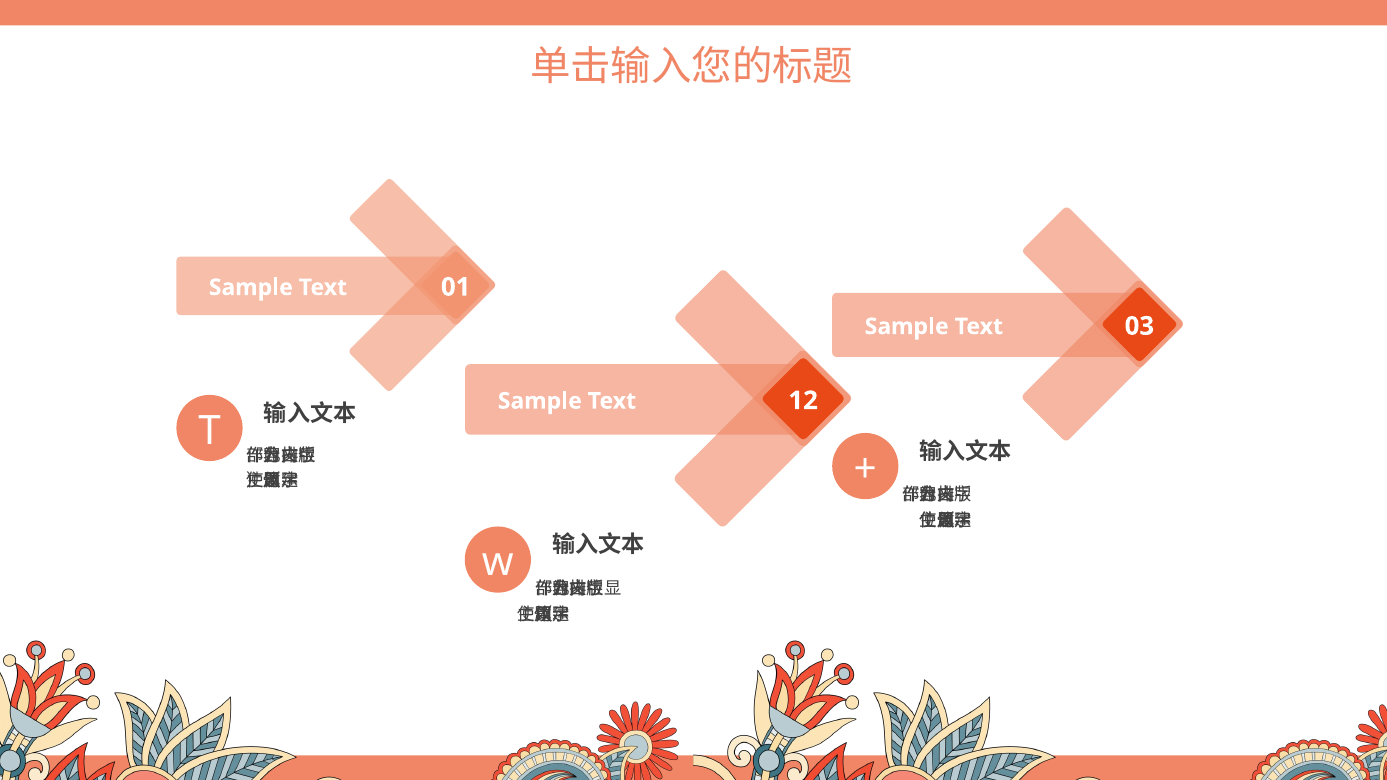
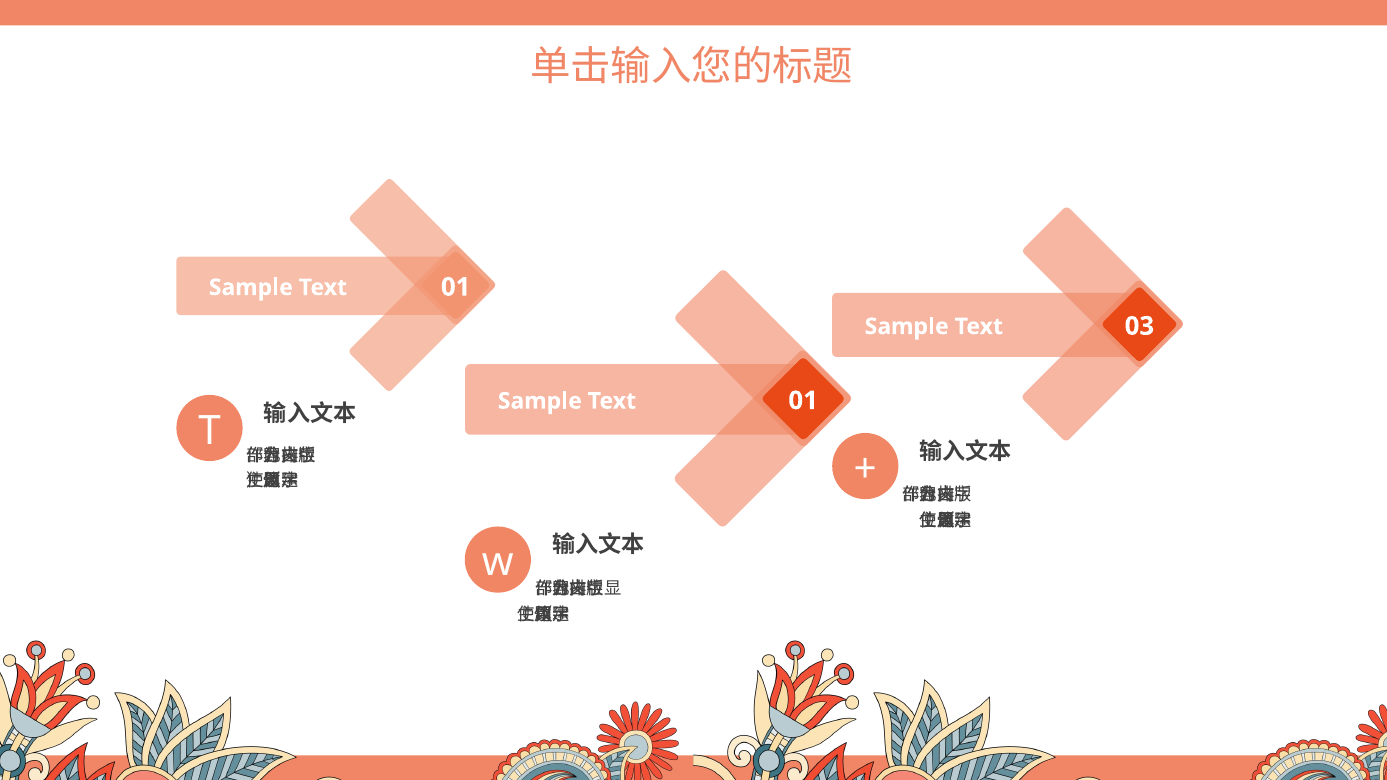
12 at (803, 401): 12 -> 01
